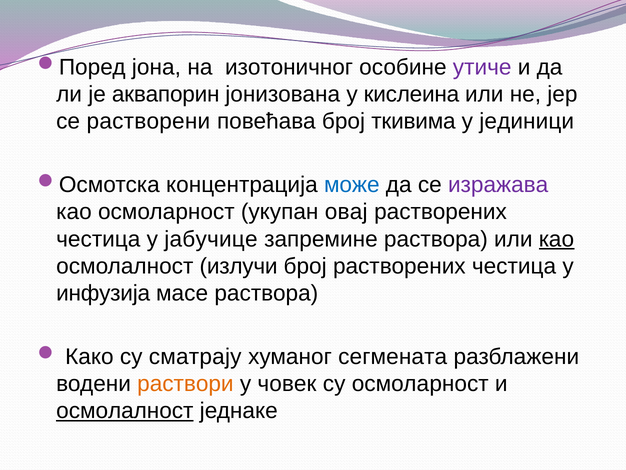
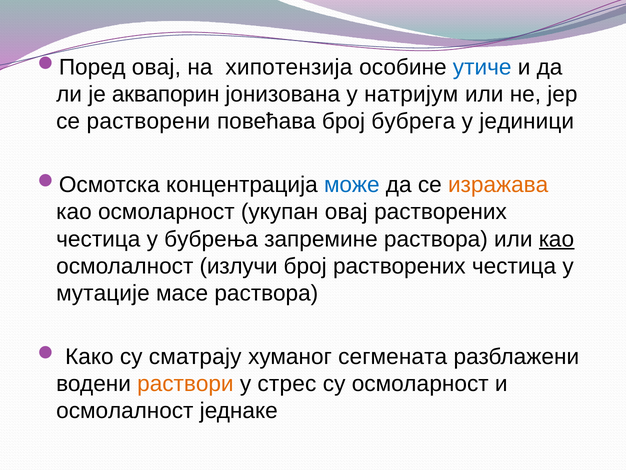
јона at (156, 67): јона -> овај
изотоничног: изотоничног -> хипотензија
утиче colour: purple -> blue
кислеина: кислеина -> натријум
ткивима: ткивима -> бубрега
изражава colour: purple -> orange
јабучице: јабучице -> бубрења
инфузија: инфузија -> мутације
човек: човек -> стрес
осмолалност at (125, 410) underline: present -> none
